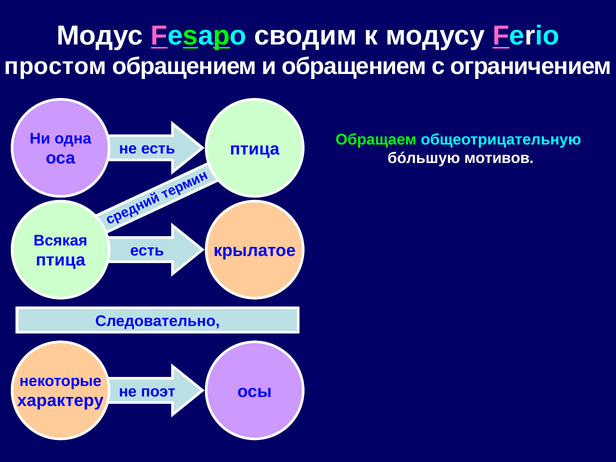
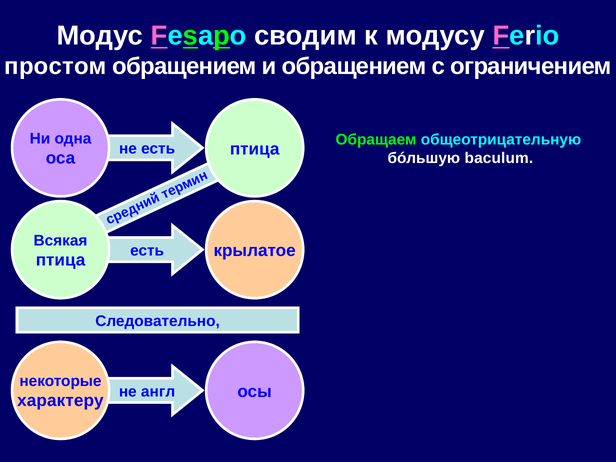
мотивов: мотивов -> baculum
поэт: поэт -> англ
